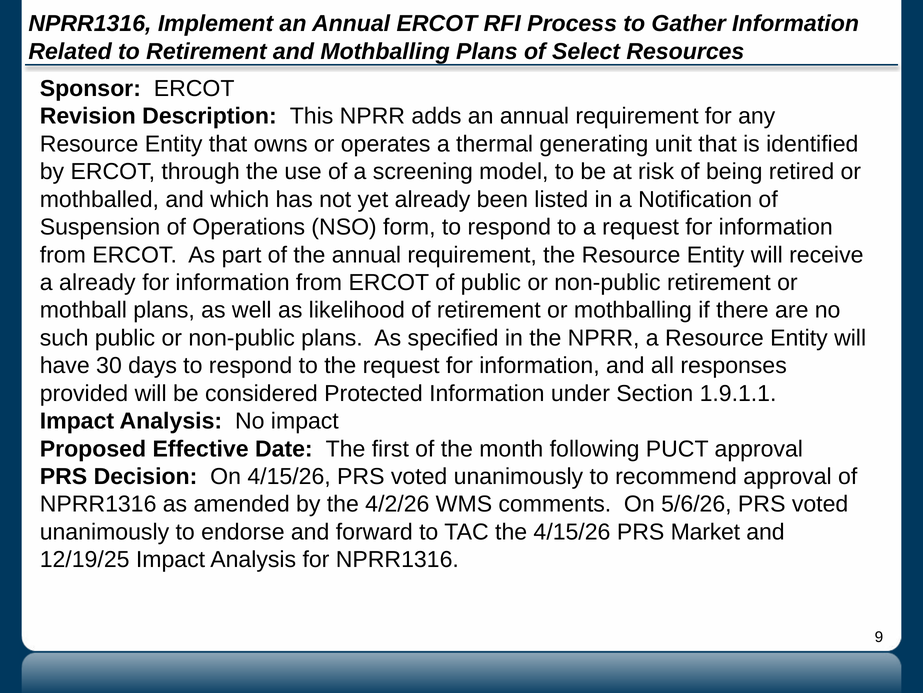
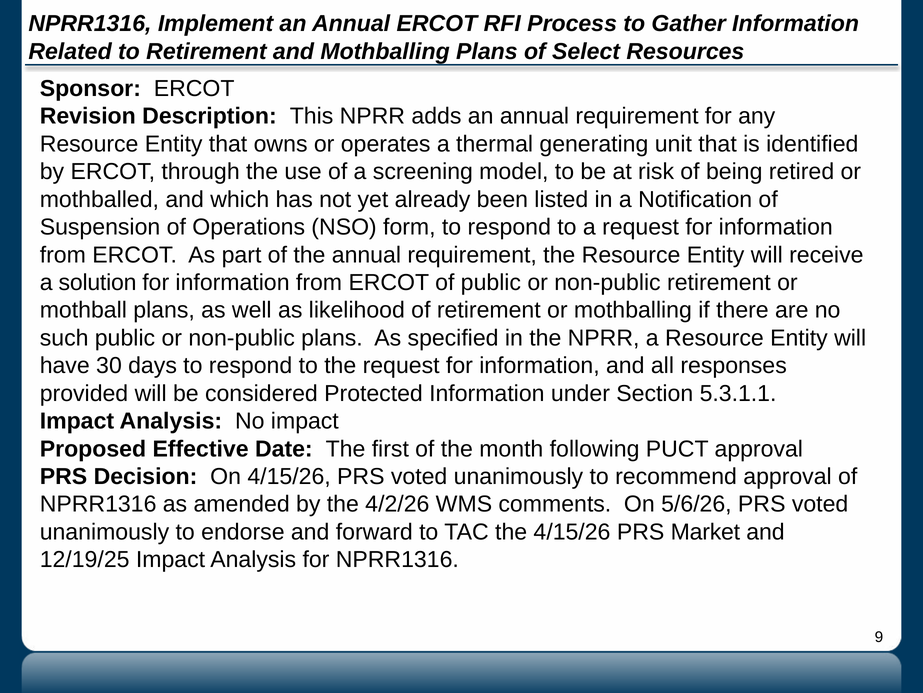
a already: already -> solution
1.9.1.1: 1.9.1.1 -> 5.3.1.1
